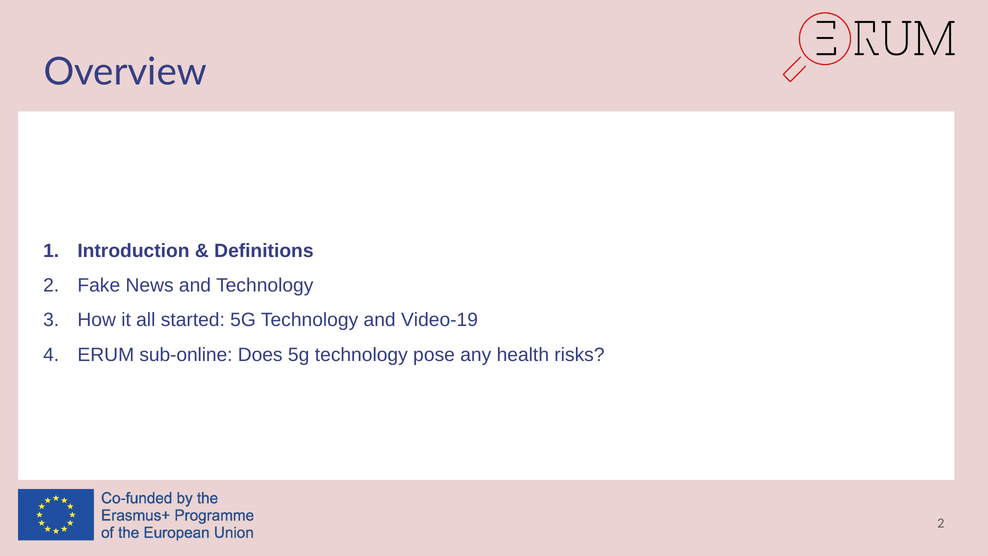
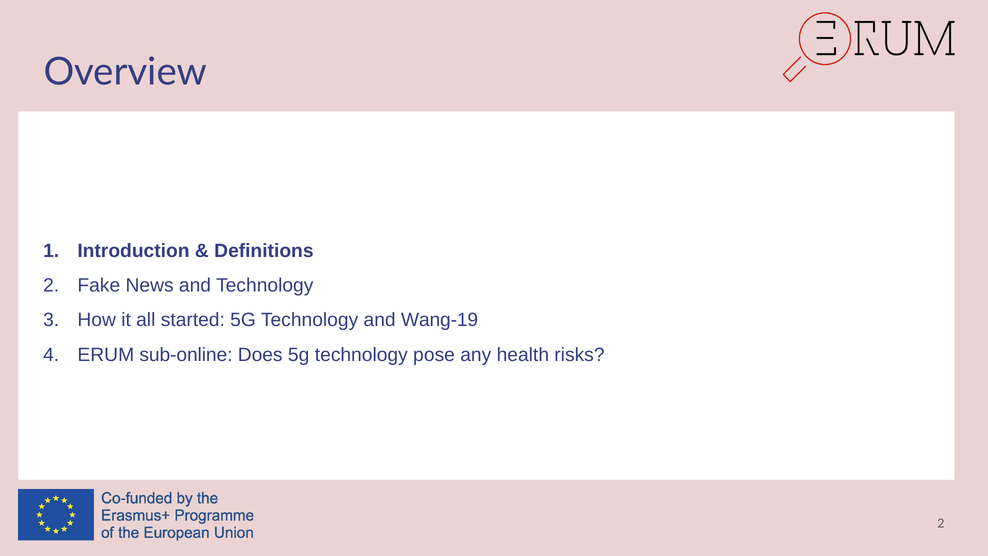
Video-19: Video-19 -> Wang-19
